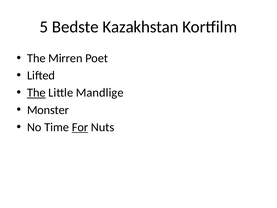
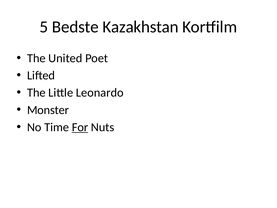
Mirren: Mirren -> United
The at (36, 93) underline: present -> none
Mandlige: Mandlige -> Leonardo
